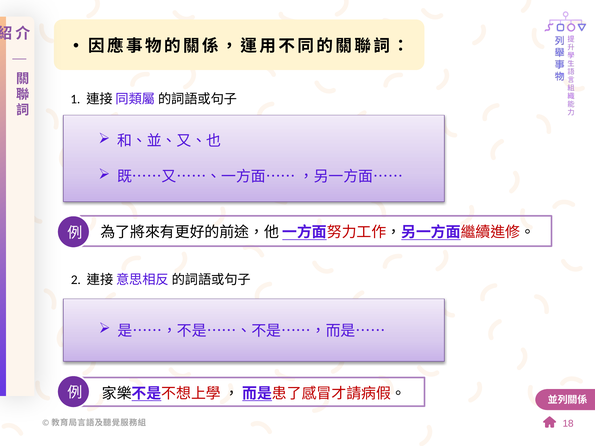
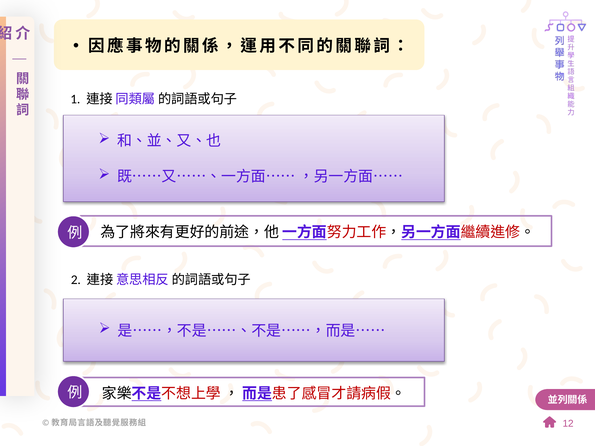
18: 18 -> 12
